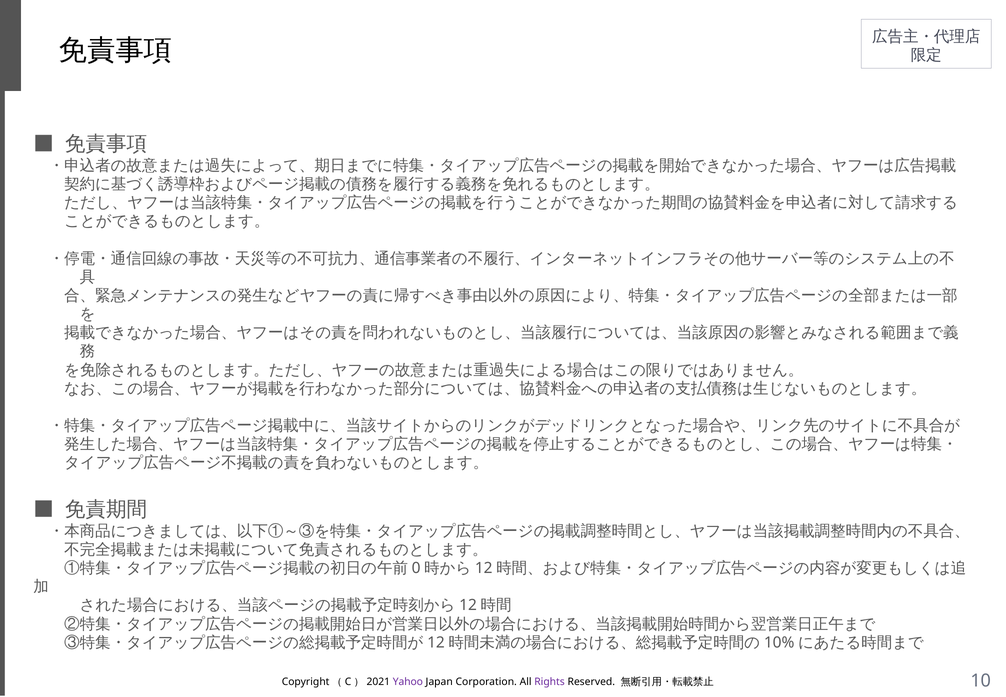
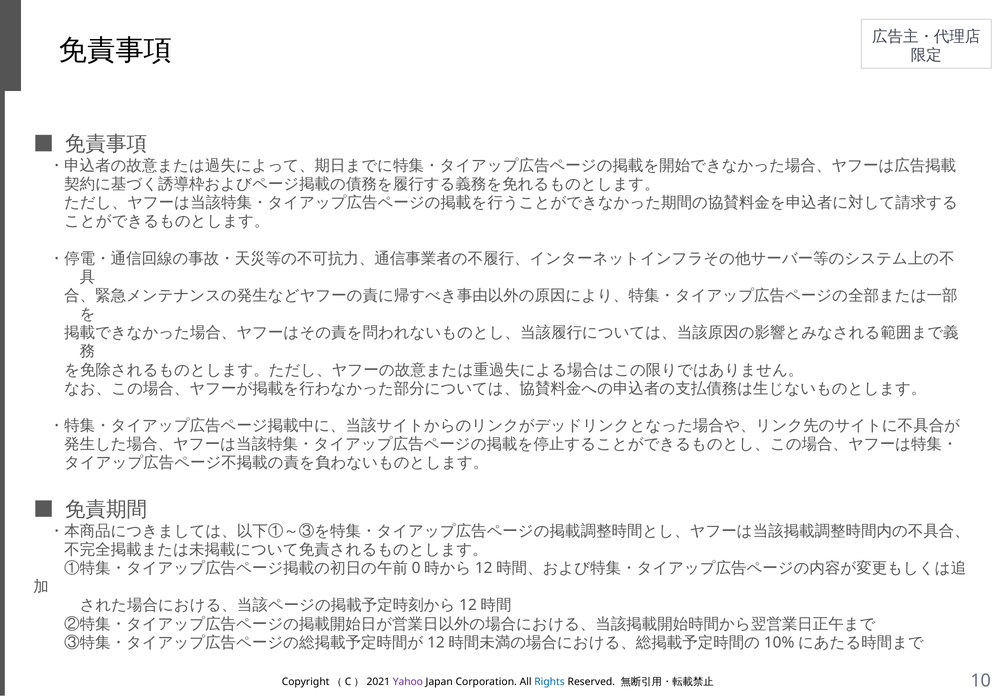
Rights colour: purple -> blue
